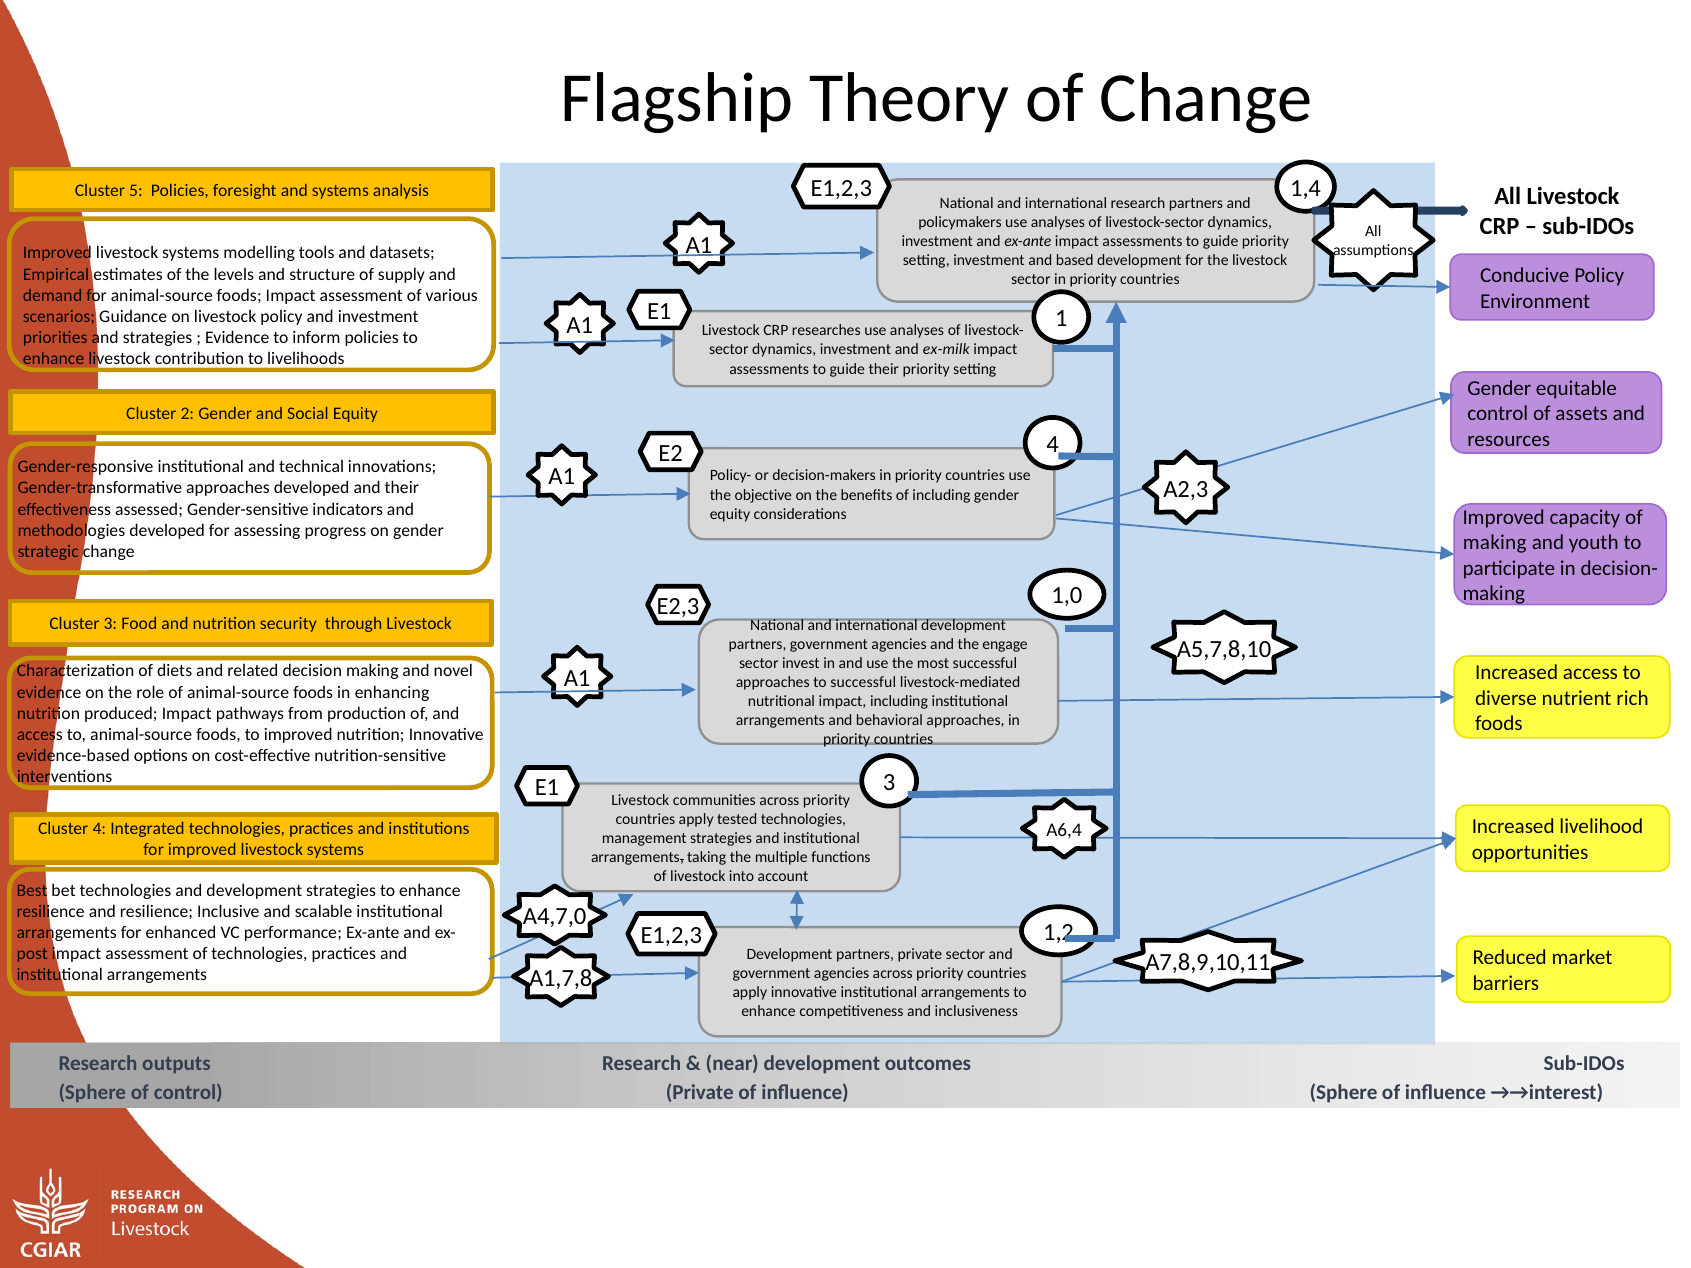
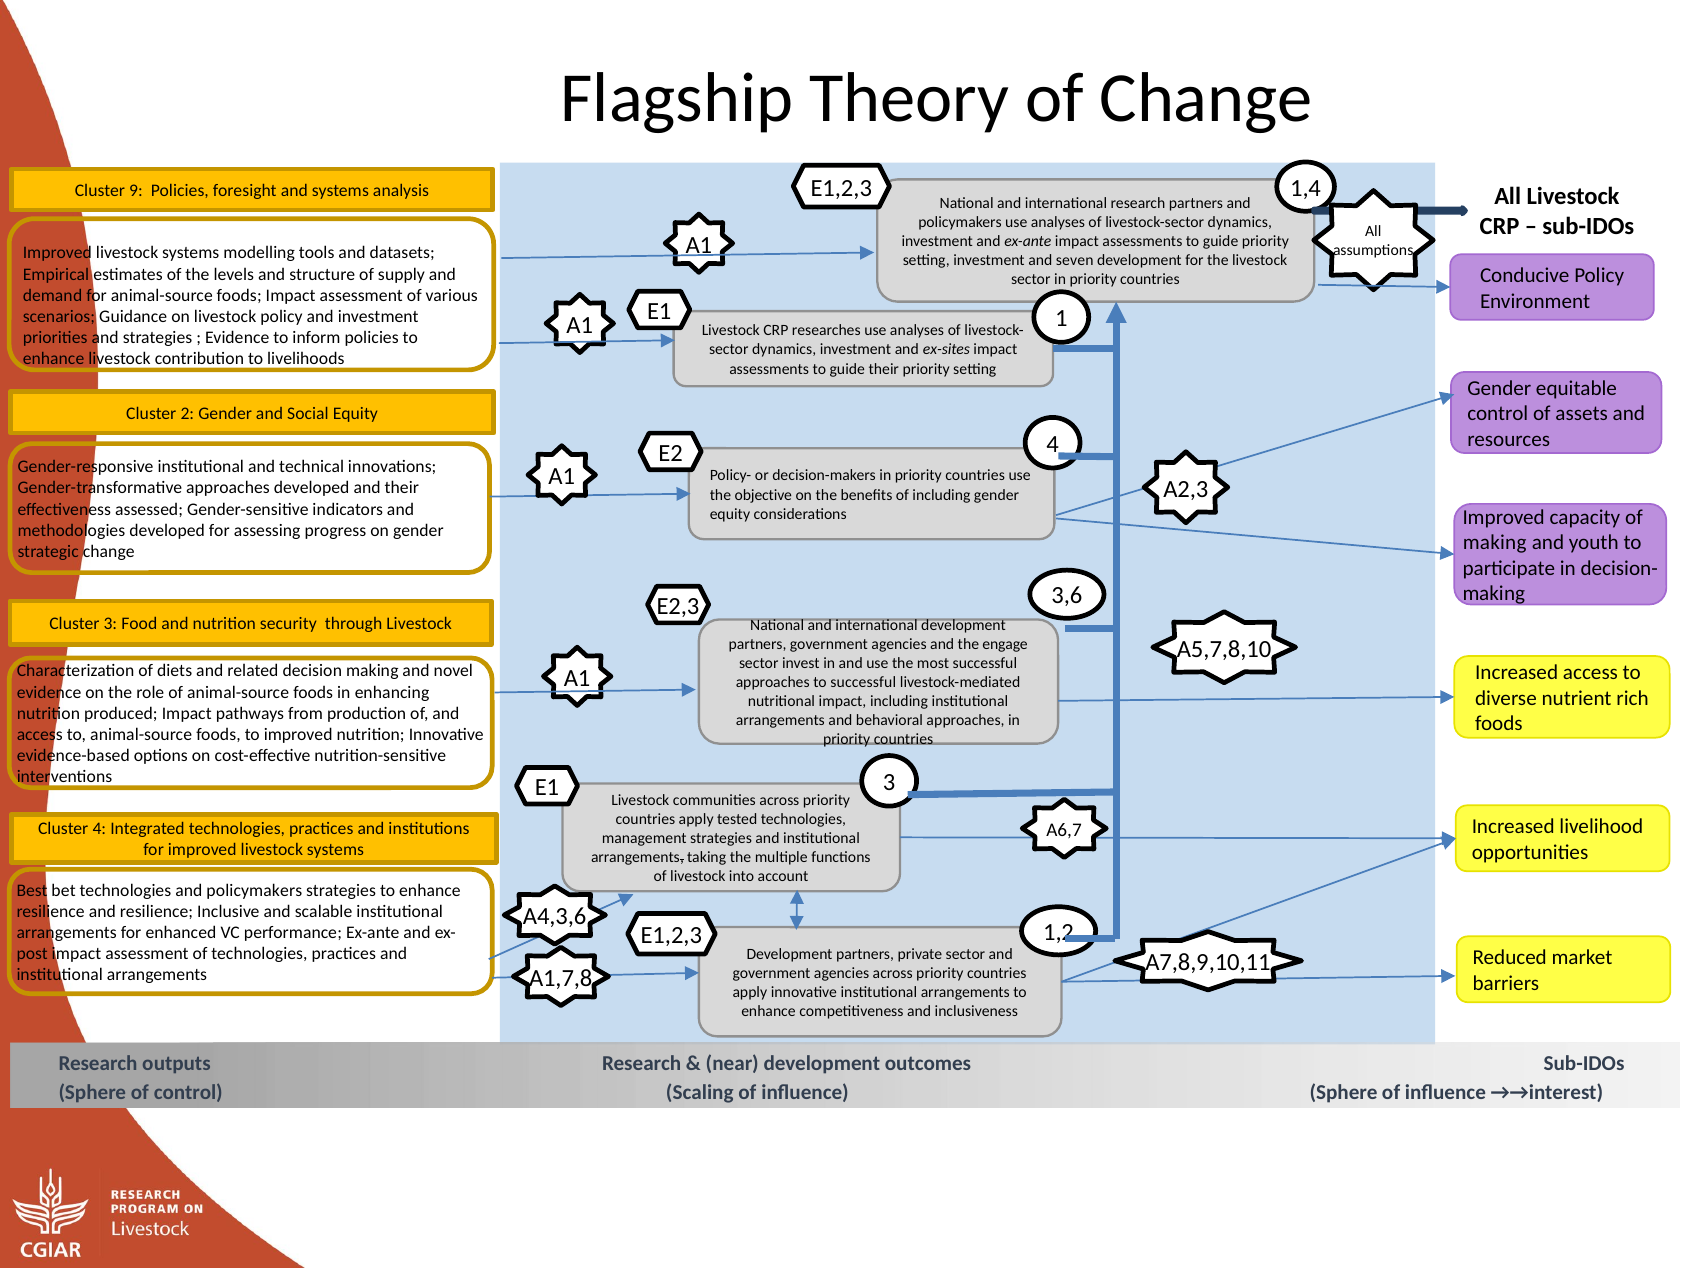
5: 5 -> 9
based: based -> seven
ex-milk: ex-milk -> ex-sites
1,0: 1,0 -> 3,6
A6,4: A6,4 -> A6,7
technologies and development: development -> policymakers
A4,7,0: A4,7,0 -> A4,3,6
control Private: Private -> Scaling
